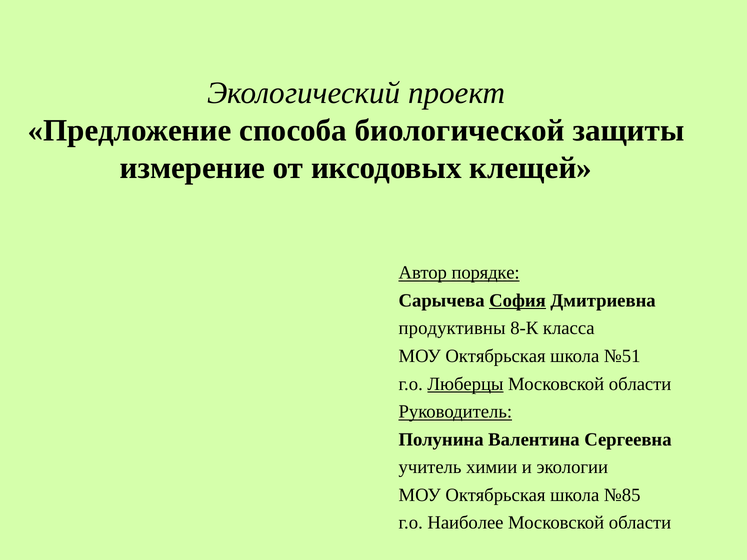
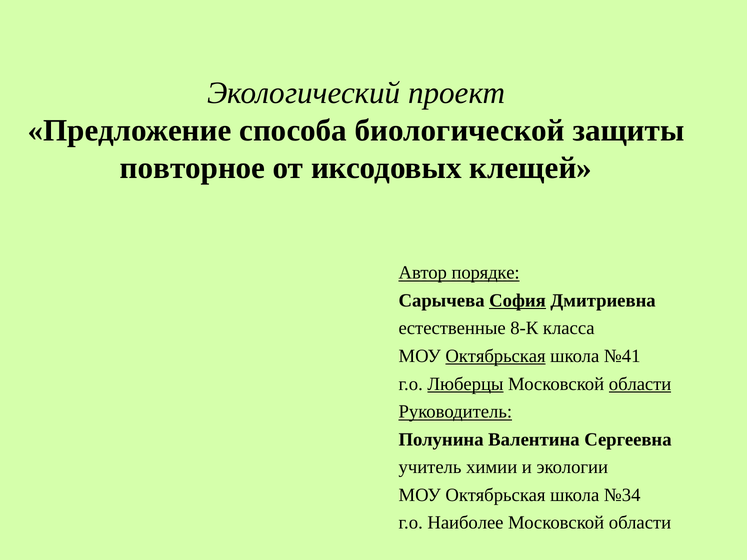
измерение: измерение -> повторное
продуктивны: продуктивны -> естественные
Октябрьская at (496, 356) underline: none -> present
№51: №51 -> №41
области at (640, 384) underline: none -> present
№85: №85 -> №34
